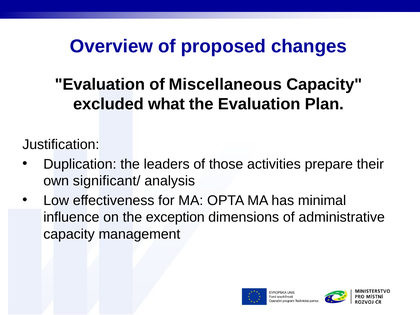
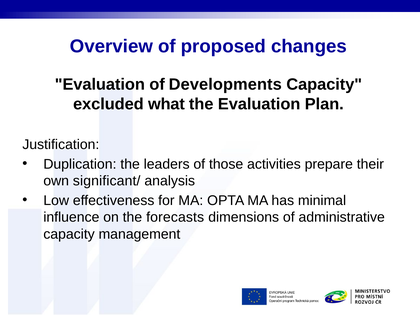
Miscellaneous: Miscellaneous -> Developments
exception: exception -> forecasts
